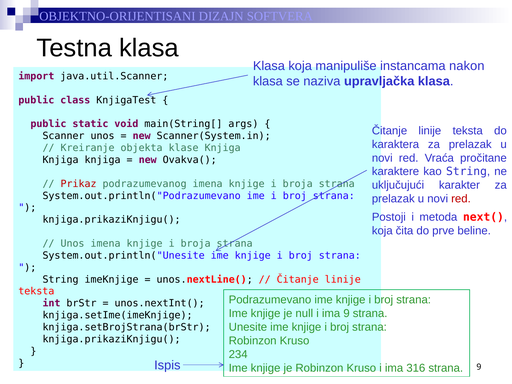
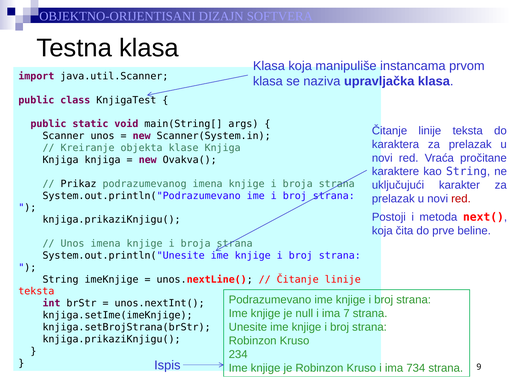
nakon: nakon -> prvom
Prikaz colour: red -> black
ima 9: 9 -> 7
316: 316 -> 734
